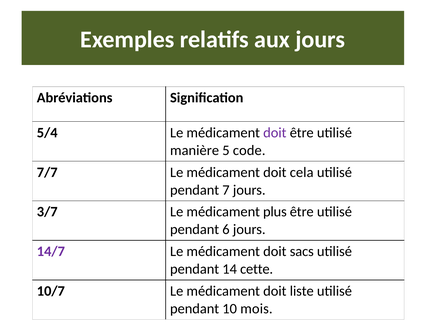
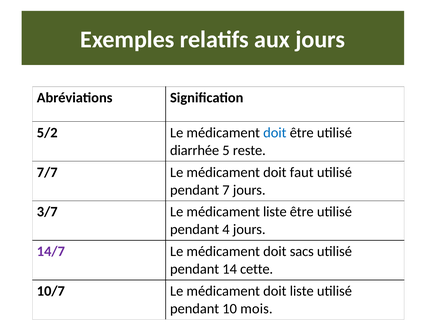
5/4: 5/4 -> 5/2
doit at (275, 133) colour: purple -> blue
manière: manière -> diarrhée
code: code -> reste
cela: cela -> faut
médicament plus: plus -> liste
6: 6 -> 4
